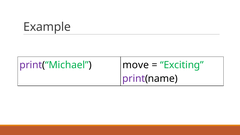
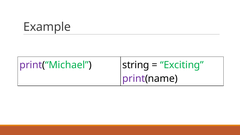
move: move -> string
